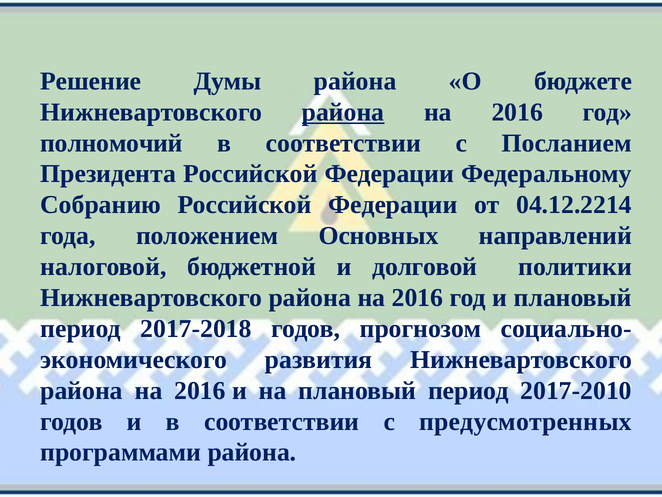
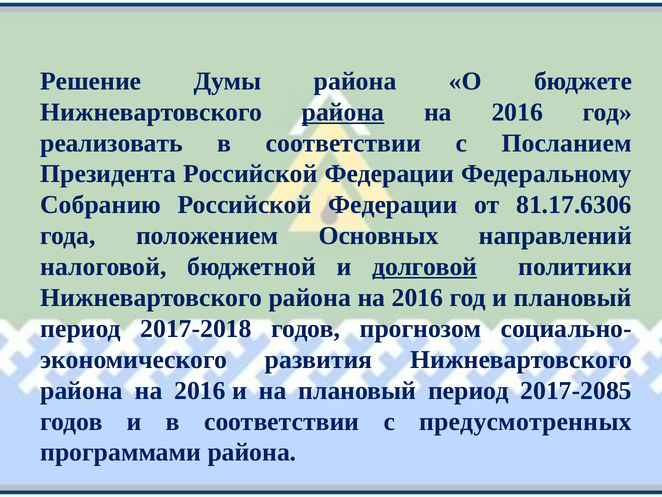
полномочий: полномочий -> реализовать
04.12.2214: 04.12.2214 -> 81.17.6306
долговой underline: none -> present
2017-2010: 2017-2010 -> 2017-2085
